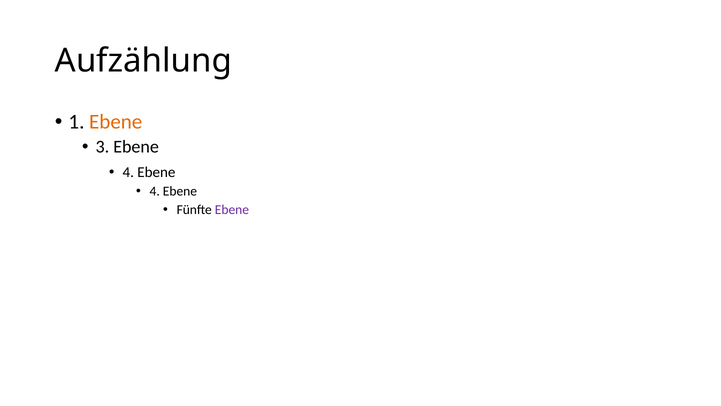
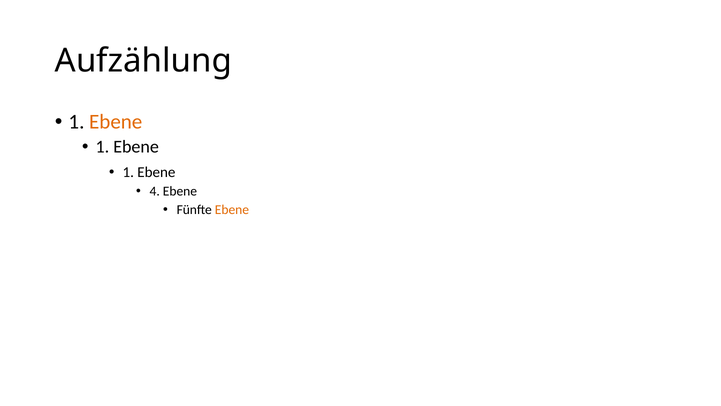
3 at (102, 147): 3 -> 1
4 at (128, 172): 4 -> 1
Ebene at (232, 210) colour: purple -> orange
